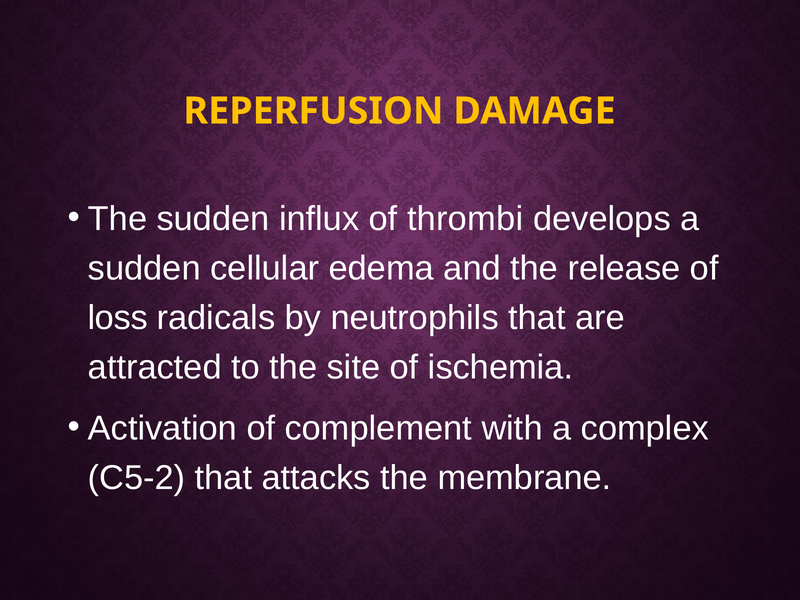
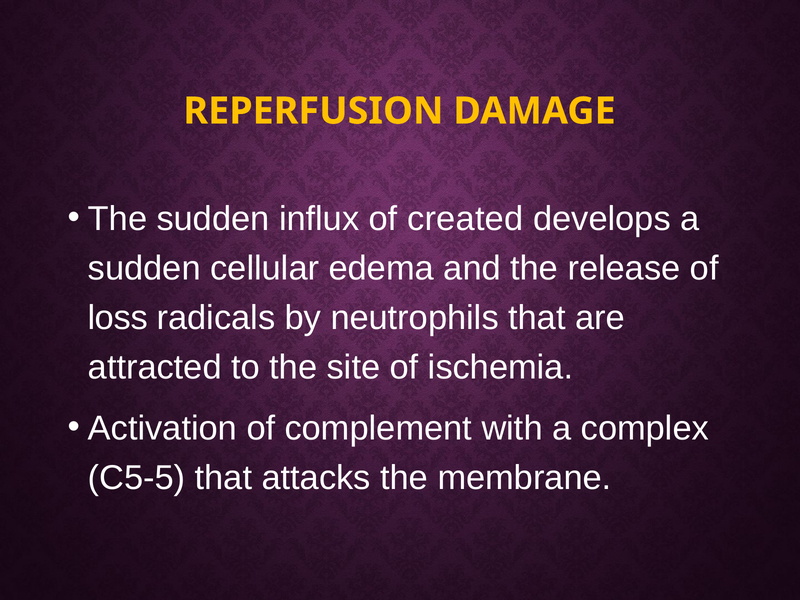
thrombi: thrombi -> created
C5-2: C5-2 -> C5-5
